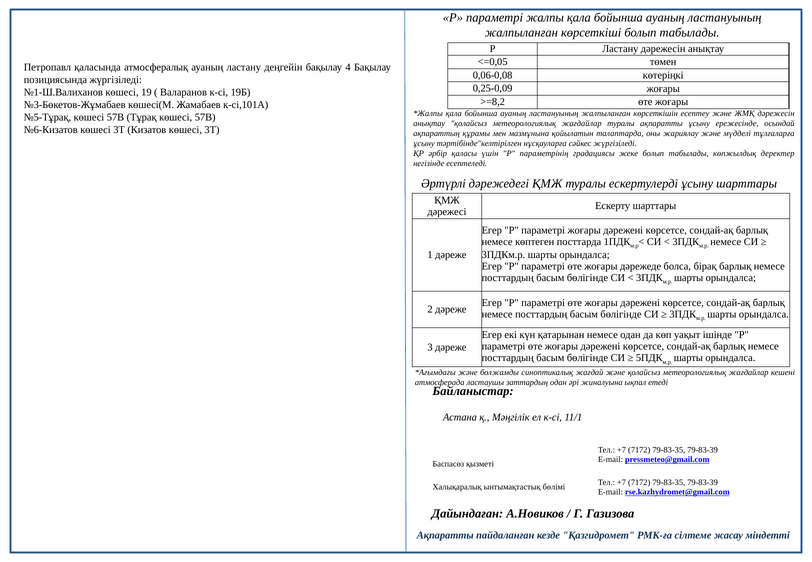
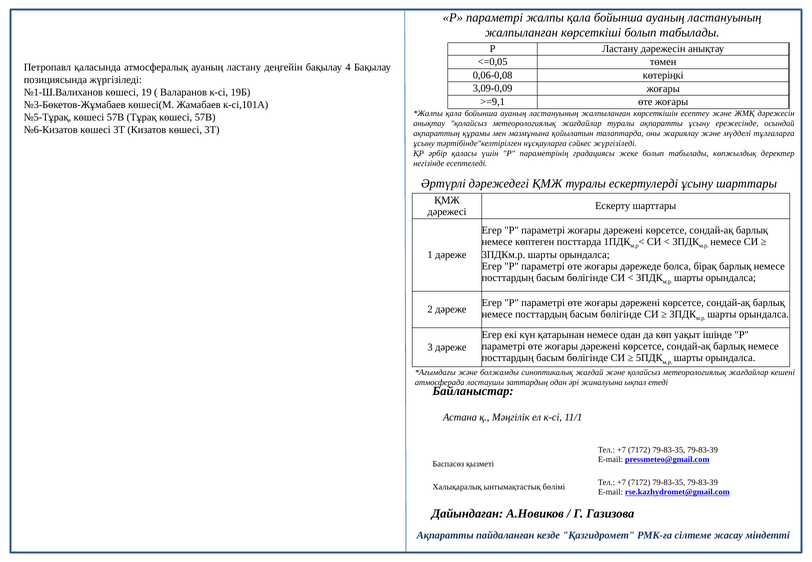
0,25-0,09: 0,25-0,09 -> 3,09-0,09
>=8,2: >=8,2 -> >=9,1
